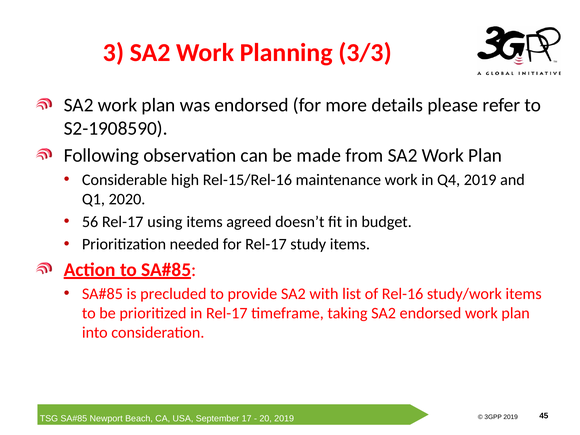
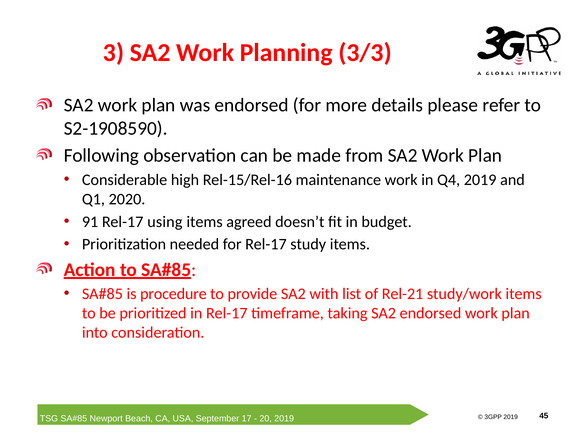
56: 56 -> 91
precluded: precluded -> procedure
Rel-16: Rel-16 -> Rel-21
